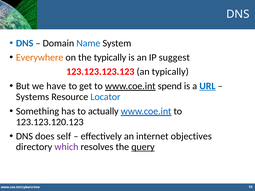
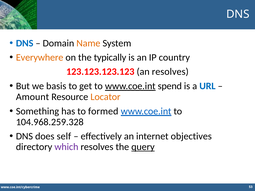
Name colour: blue -> orange
suggest: suggest -> country
an typically: typically -> resolves
have: have -> basis
URL underline: present -> none
Systems: Systems -> Amount
Locator colour: blue -> orange
actually: actually -> formed
123.123.120.123: 123.123.120.123 -> 104.968.259.328
